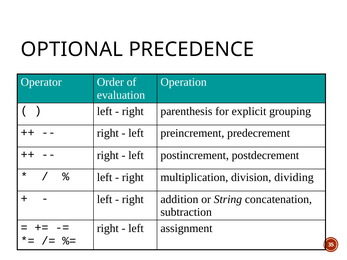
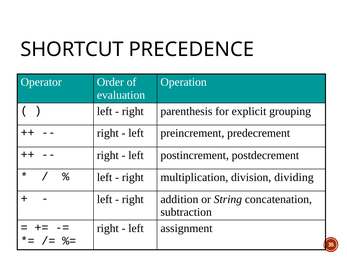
OPTIONAL: OPTIONAL -> SHORTCUT
